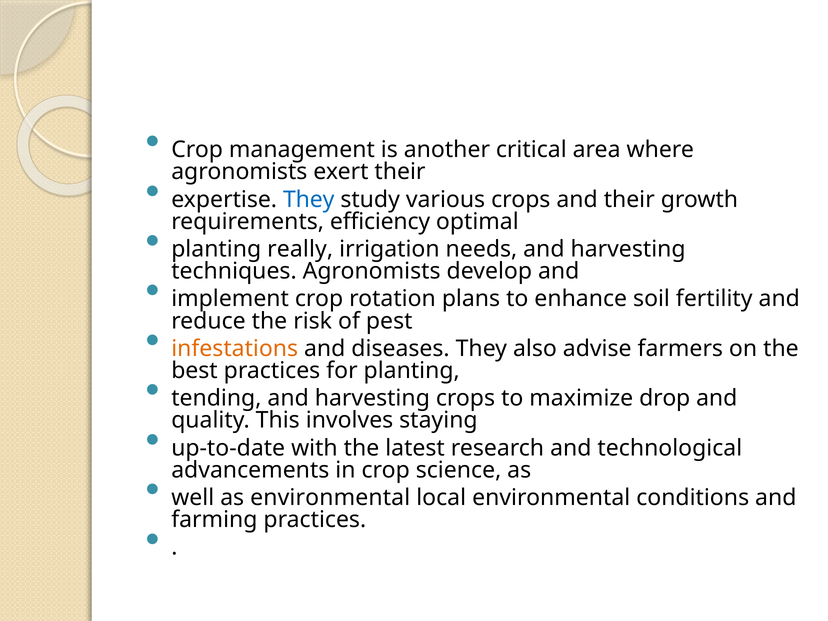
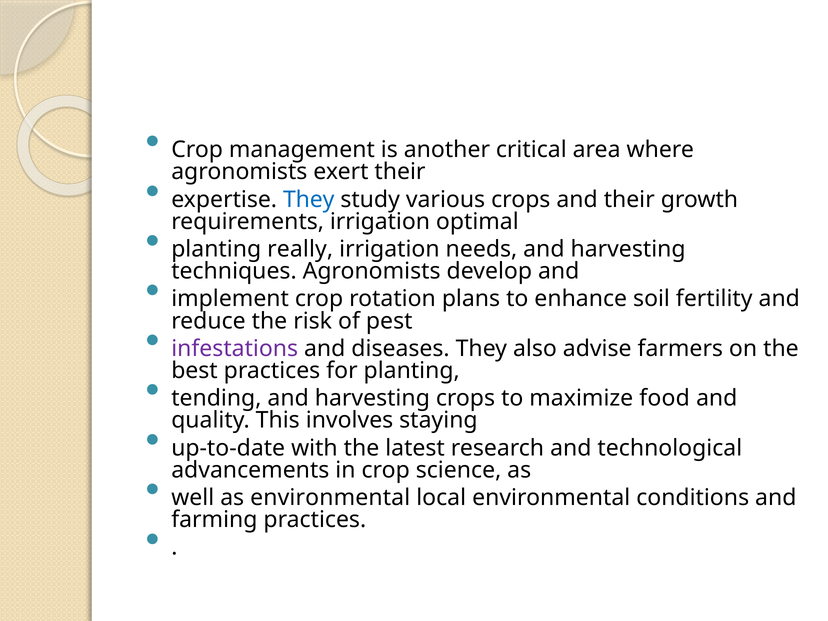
requirements efficiency: efficiency -> irrigation
infestations colour: orange -> purple
drop: drop -> food
